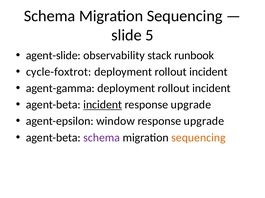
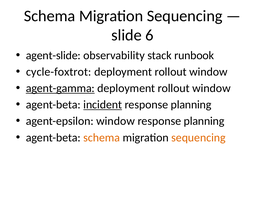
5: 5 -> 6
incident at (208, 72): incident -> window
agent-gamma underline: none -> present
incident at (212, 89): incident -> window
upgrade at (191, 105): upgrade -> planning
upgrade at (204, 122): upgrade -> planning
schema at (102, 138) colour: purple -> orange
